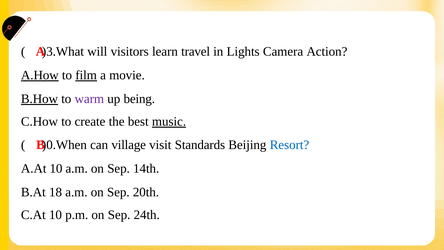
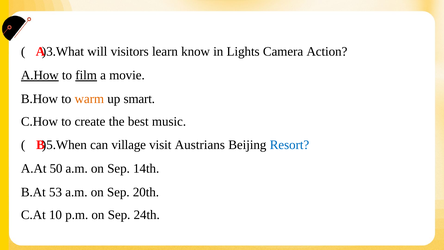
travel: travel -> know
B.How underline: present -> none
warm colour: purple -> orange
being: being -> smart
music underline: present -> none
)0.When: )0.When -> )5.When
Standards: Standards -> Austrians
A.At 10: 10 -> 50
18: 18 -> 53
